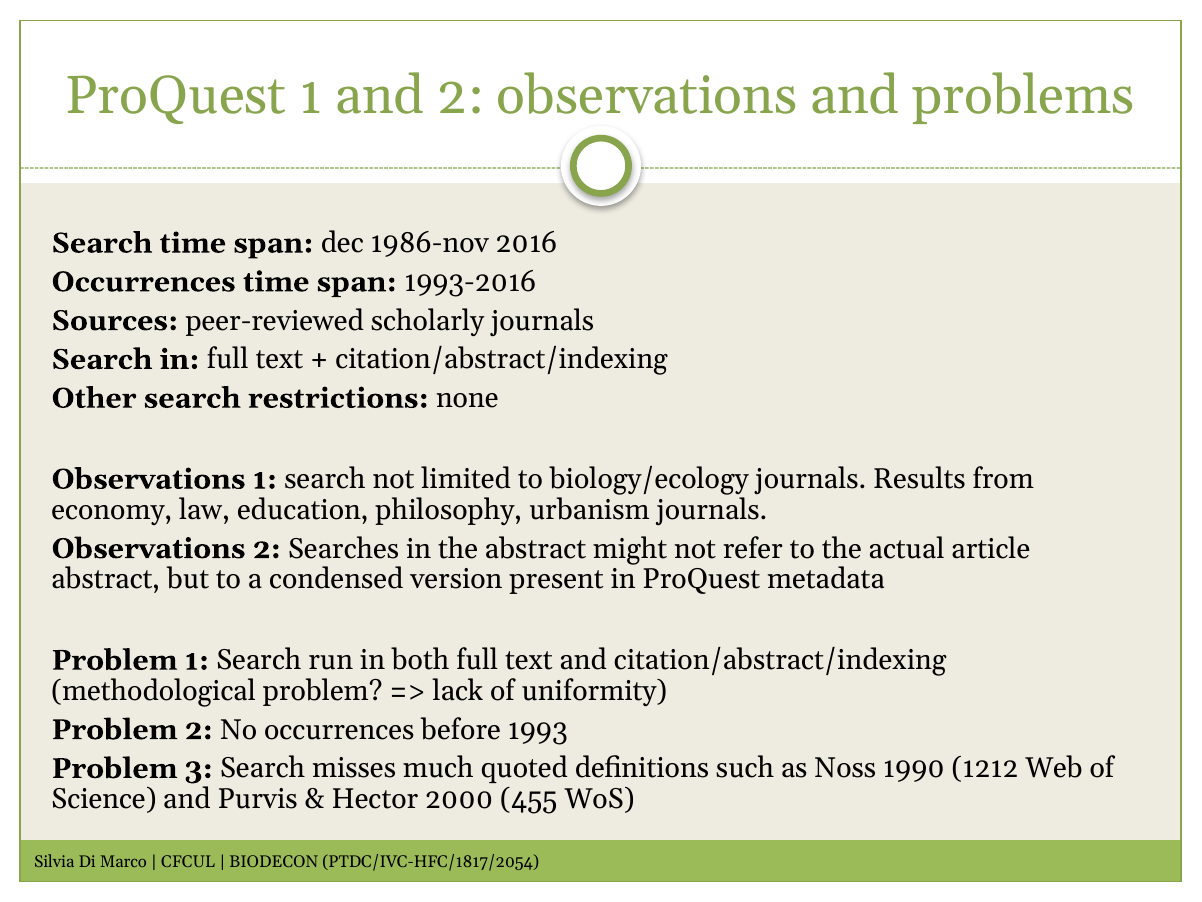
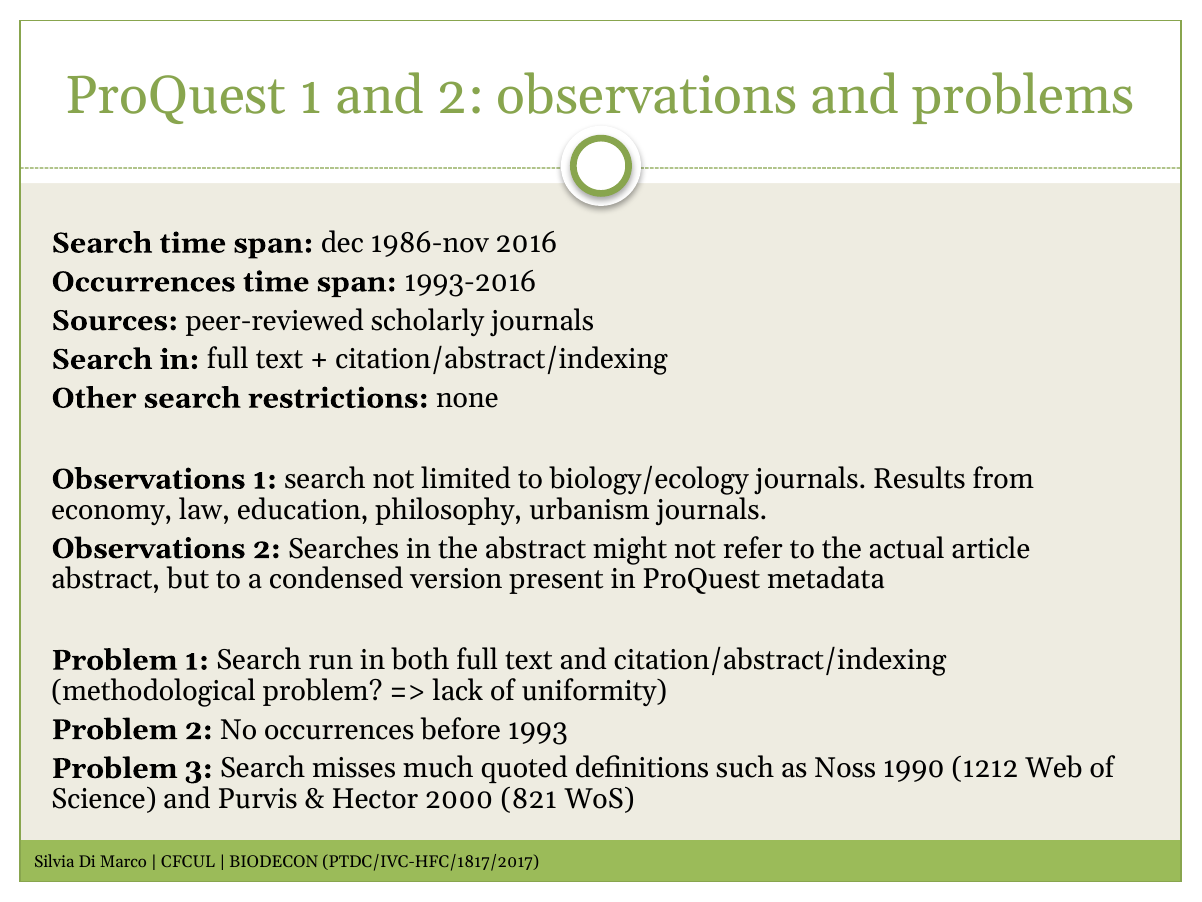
455: 455 -> 821
PTDC/IVC-HFC/1817/2054: PTDC/IVC-HFC/1817/2054 -> PTDC/IVC-HFC/1817/2017
